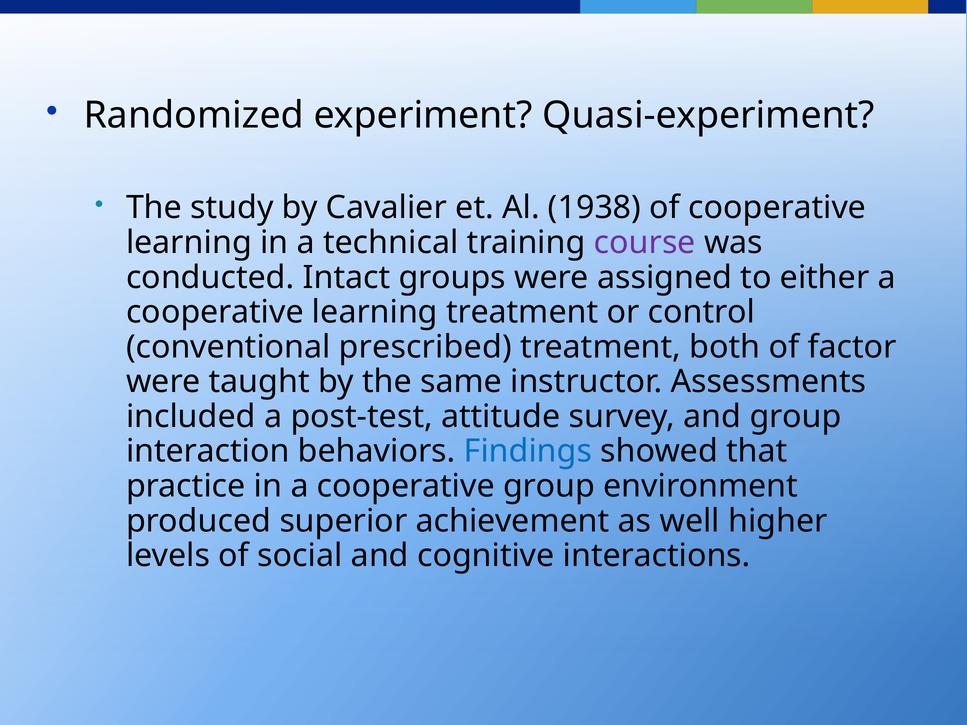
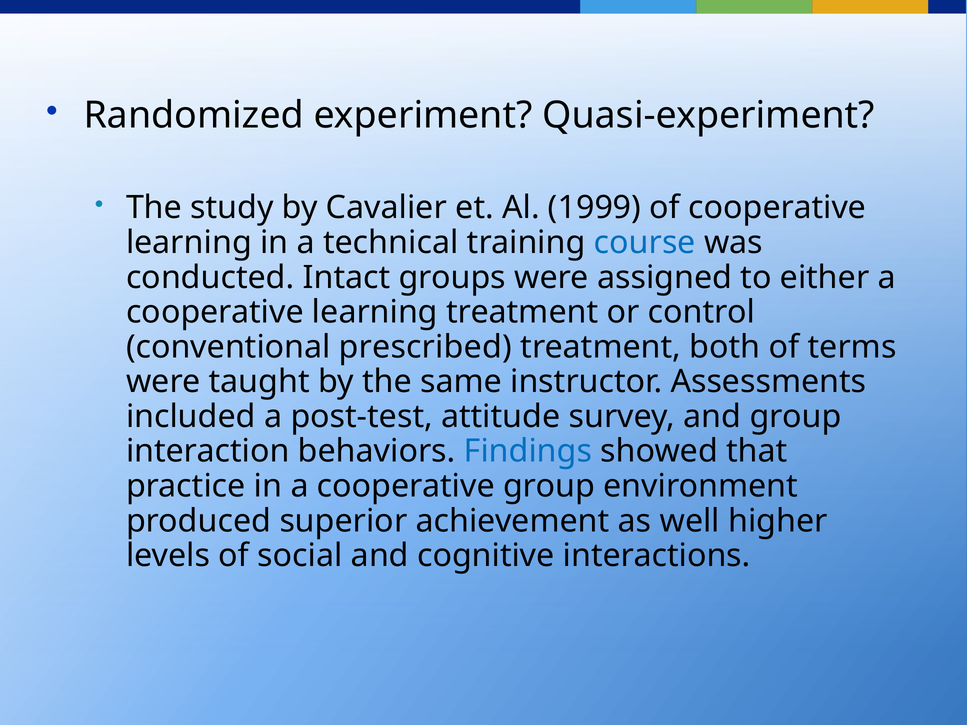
1938: 1938 -> 1999
course colour: purple -> blue
factor: factor -> terms
